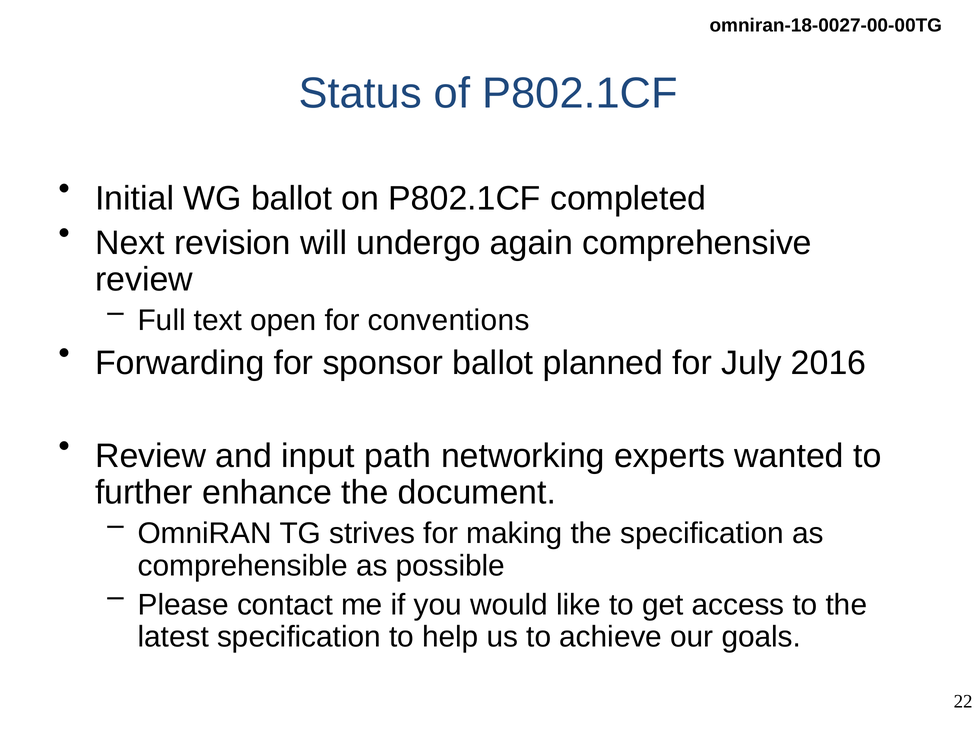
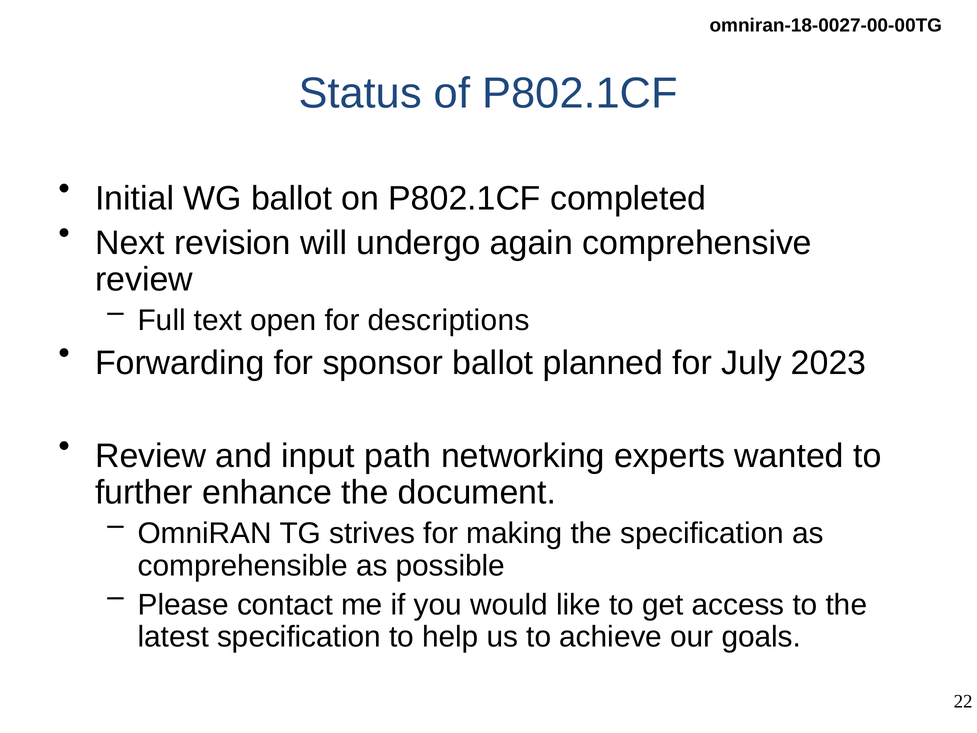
conventions: conventions -> descriptions
2016: 2016 -> 2023
